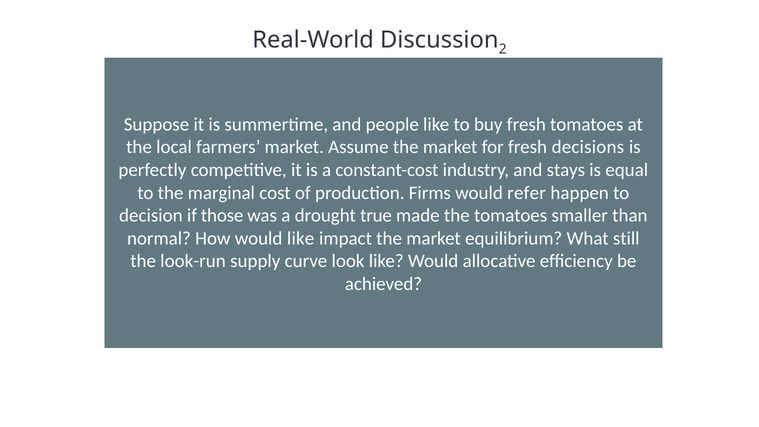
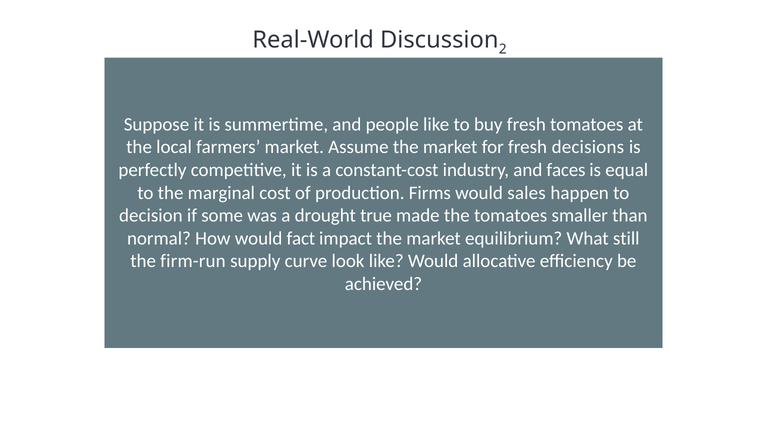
stays: stays -> faces
refer: refer -> sales
those: those -> some
would like: like -> fact
look-run: look-run -> firm-run
